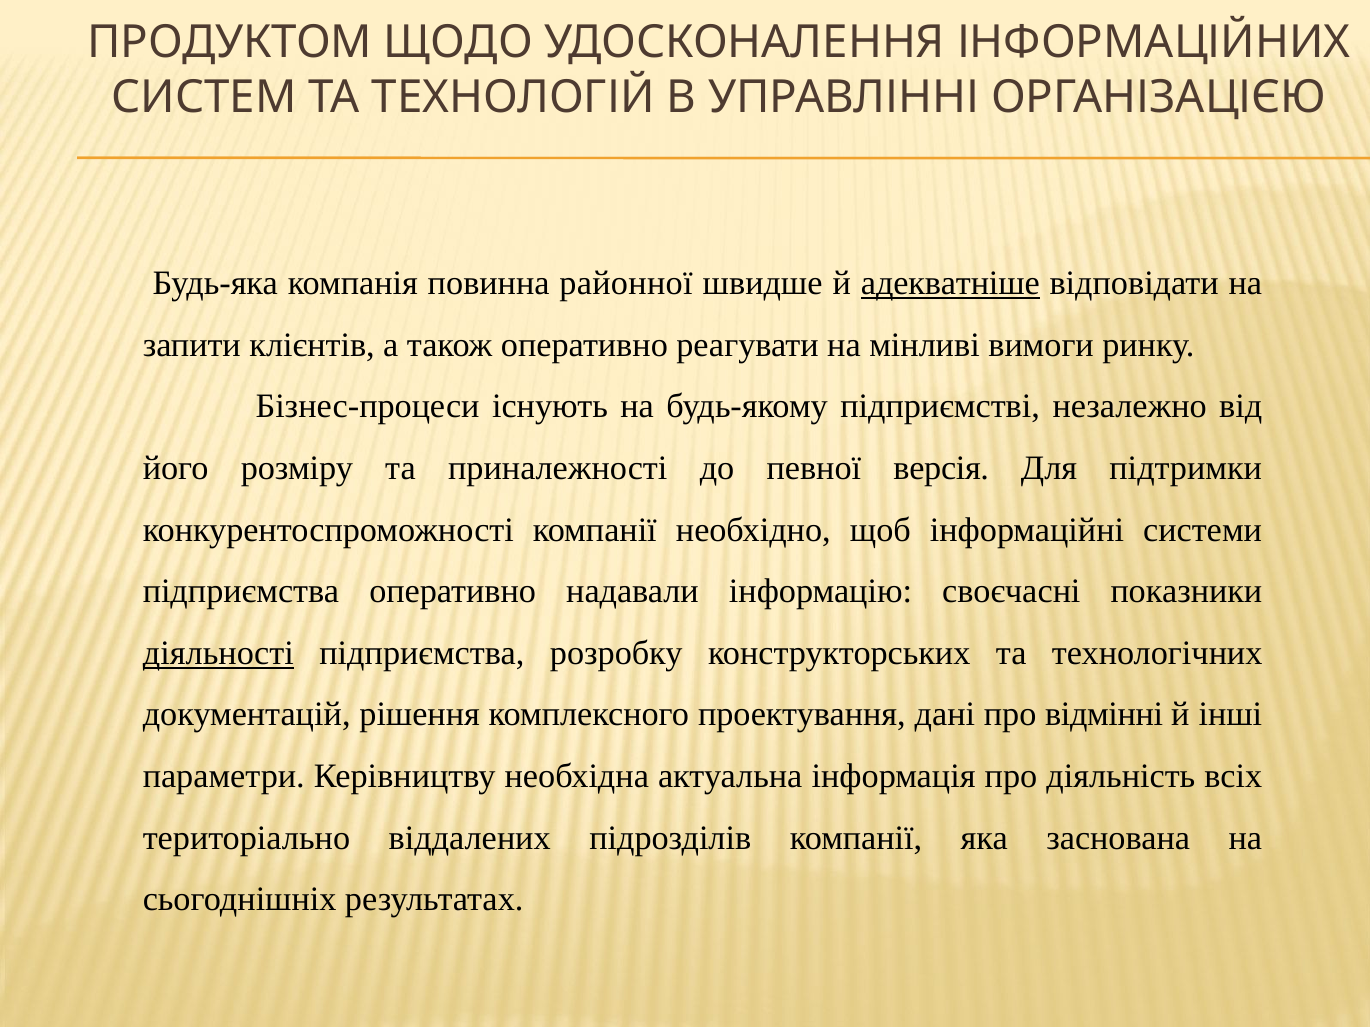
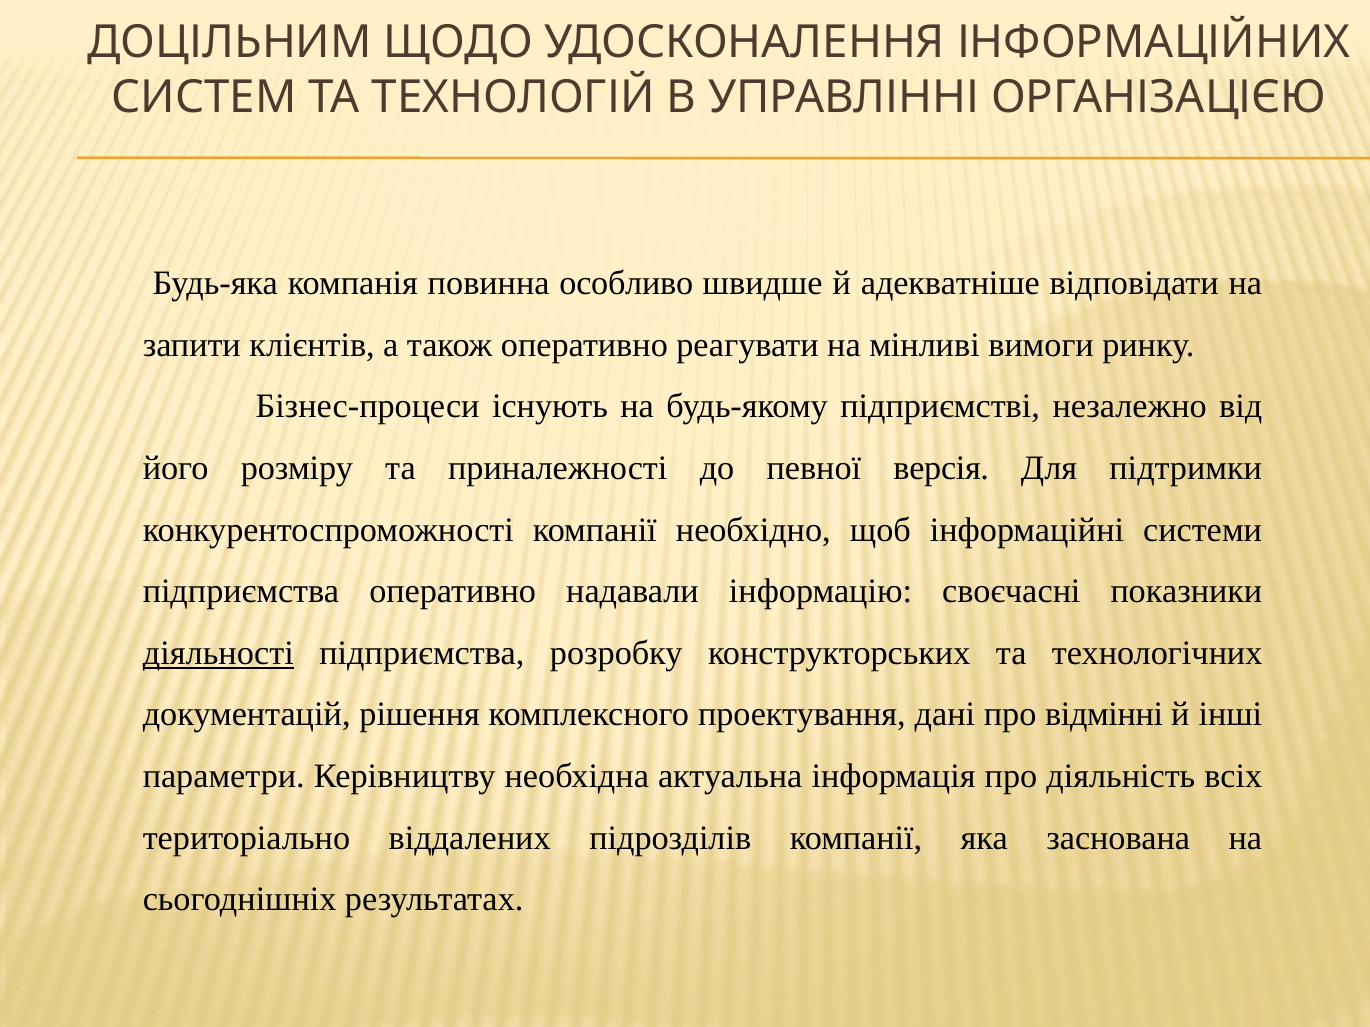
ПРОДУКТОМ: ПРОДУКТОМ -> ДОЦІЛЬНИМ
районної: районної -> особливо
адекватніше underline: present -> none
